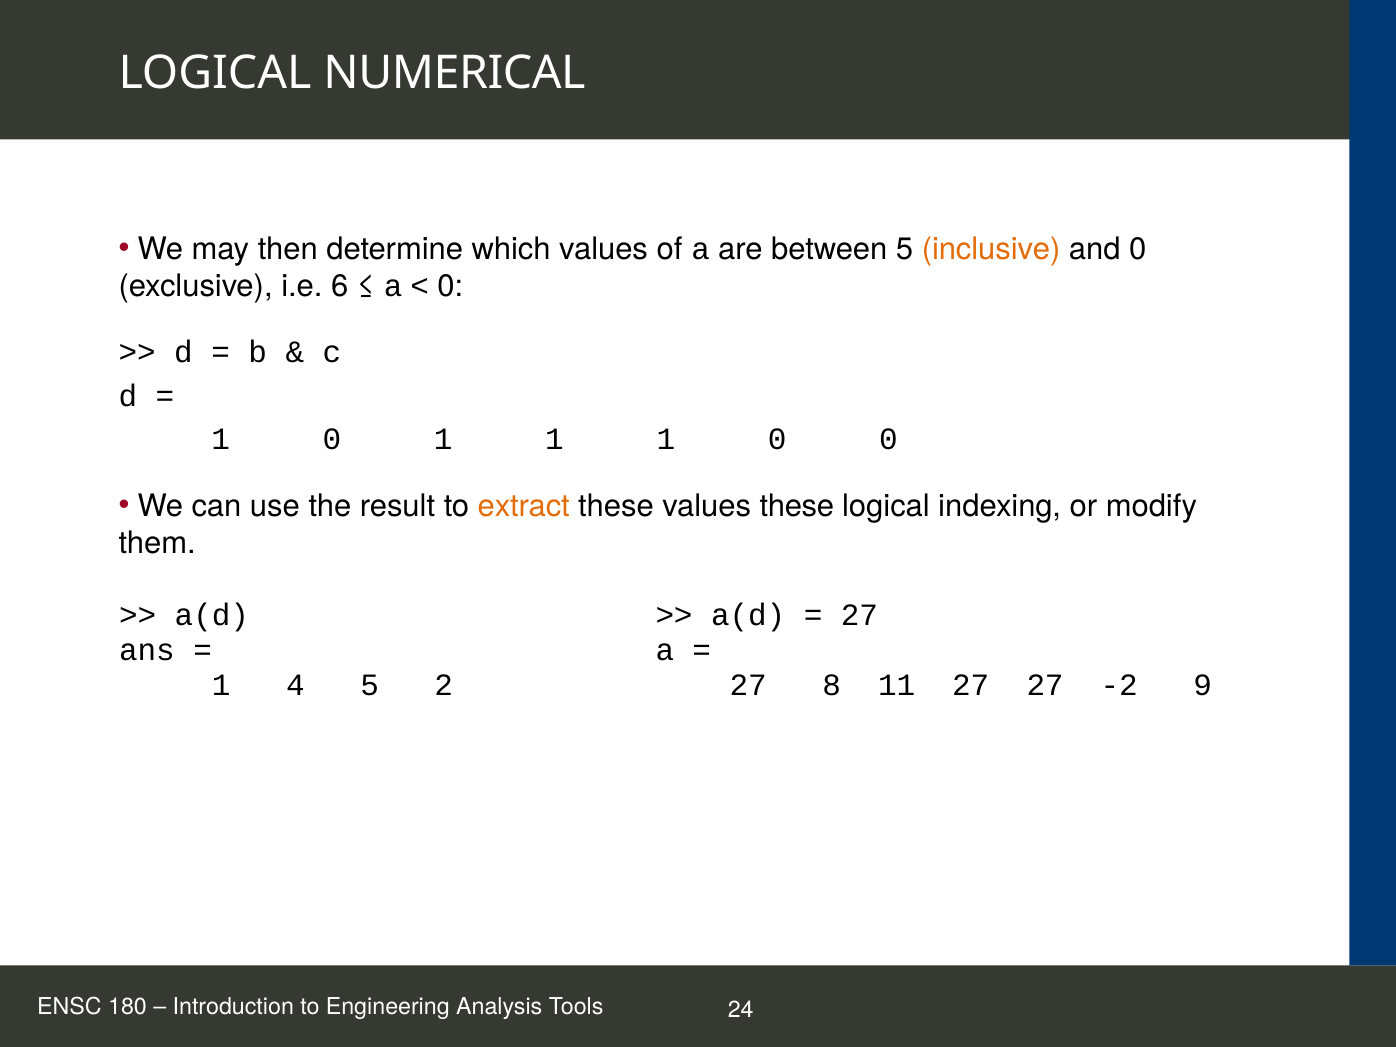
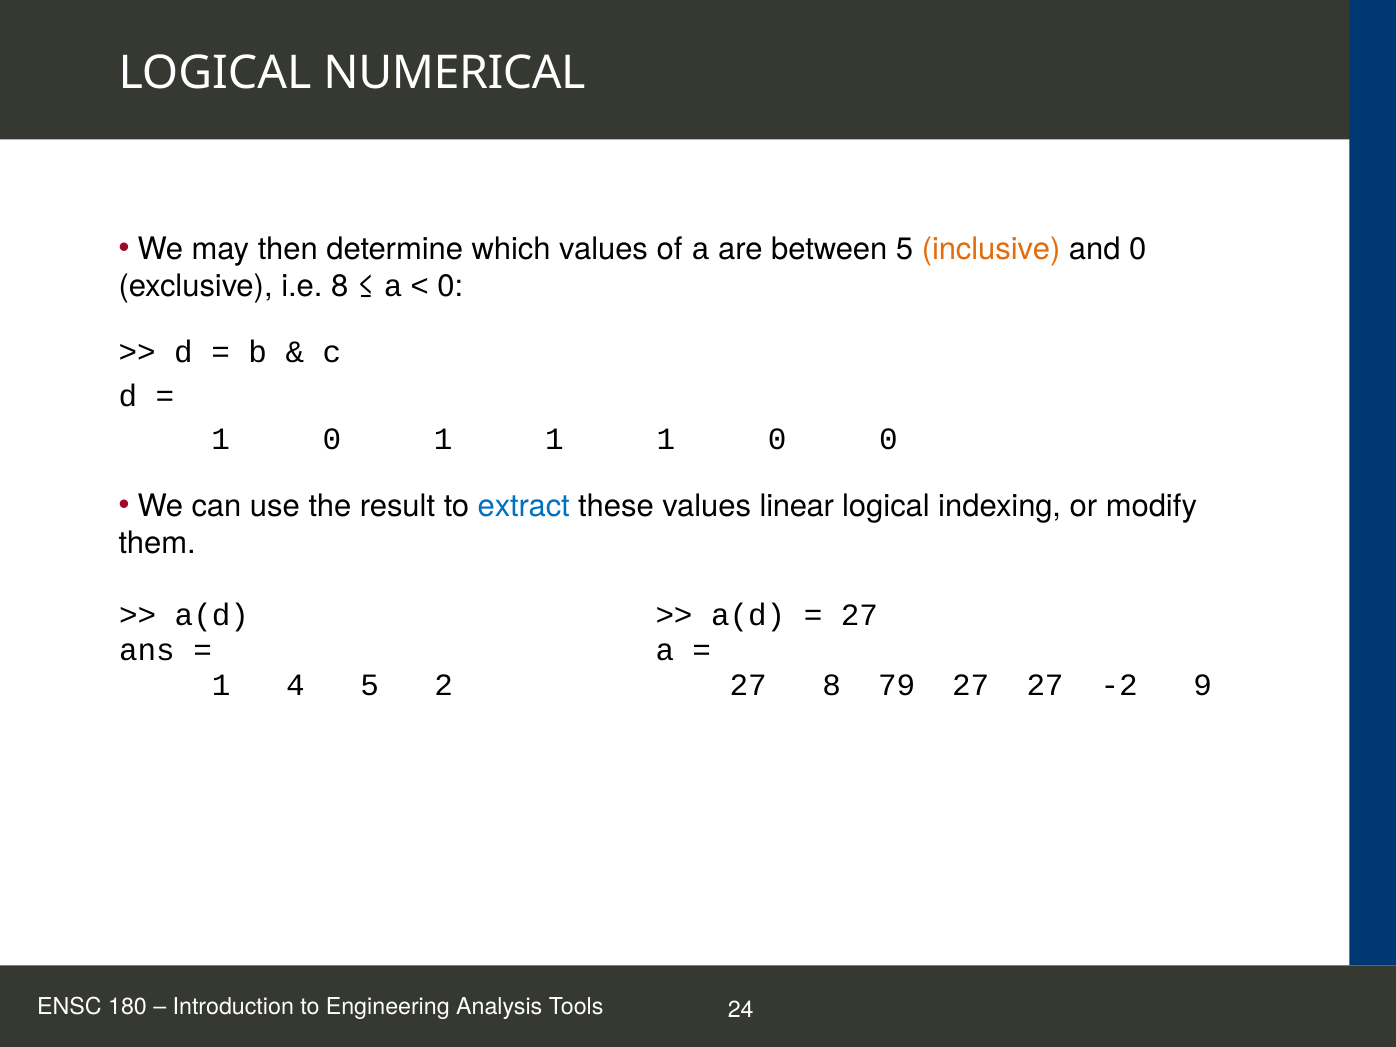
i.e 6: 6 -> 8
extract colour: orange -> blue
values these: these -> linear
11: 11 -> 79
